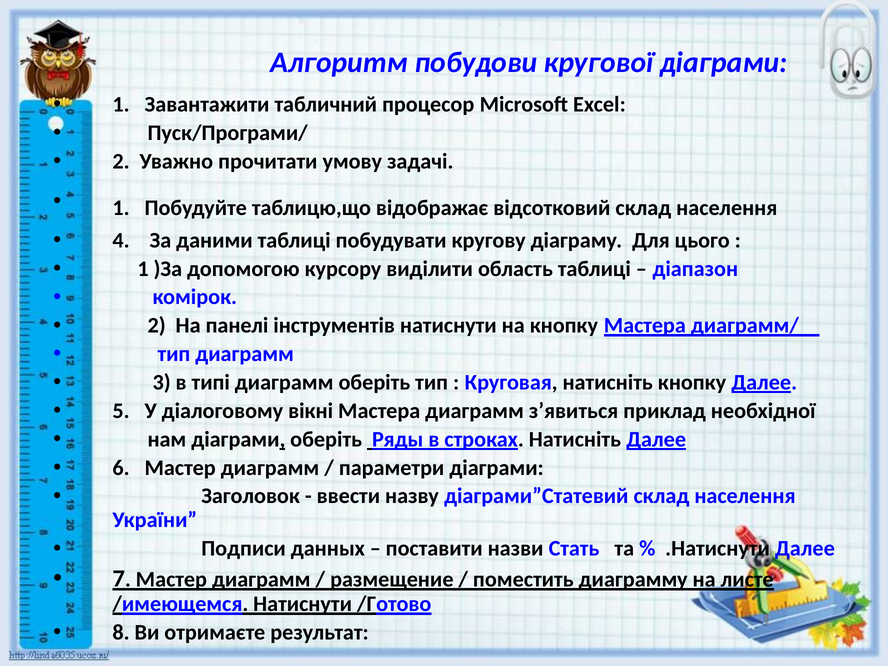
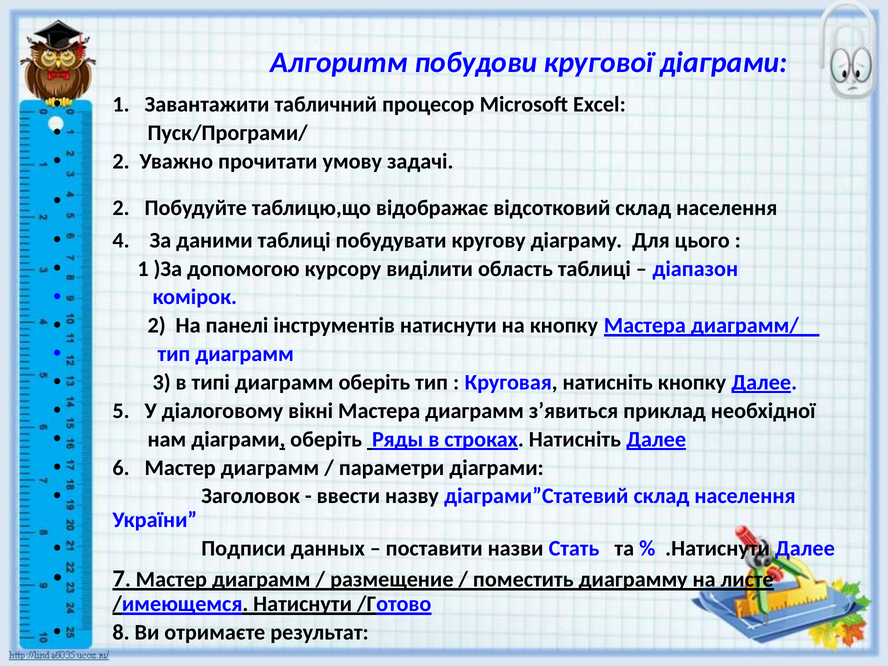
1 at (121, 208): 1 -> 2
